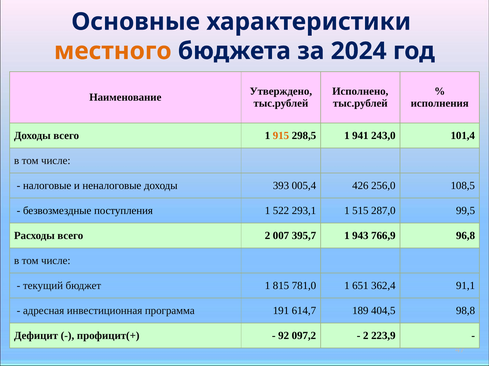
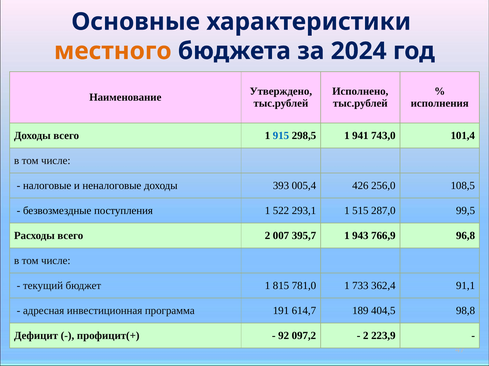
915 colour: orange -> blue
243,0: 243,0 -> 743,0
651: 651 -> 733
